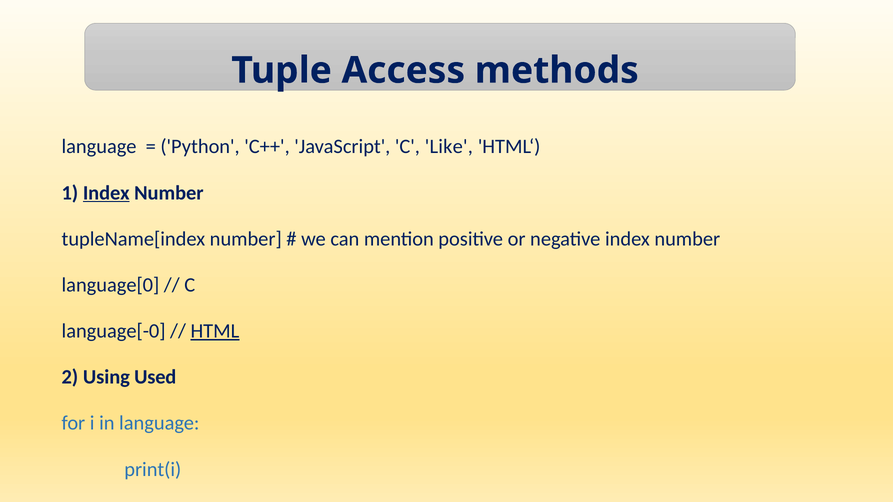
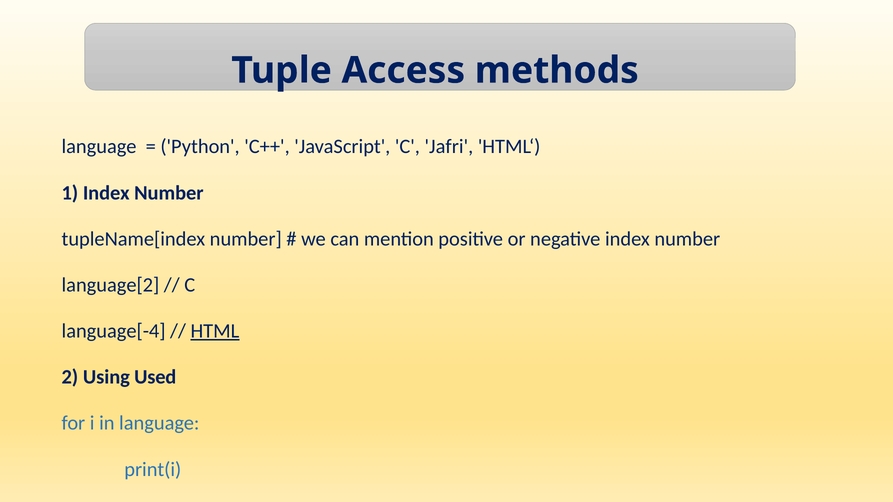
Like: Like -> Jafri
Index at (106, 193) underline: present -> none
language[0: language[0 -> language[2
language[-0: language[-0 -> language[-4
